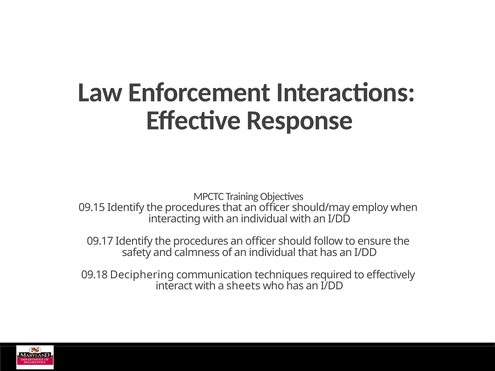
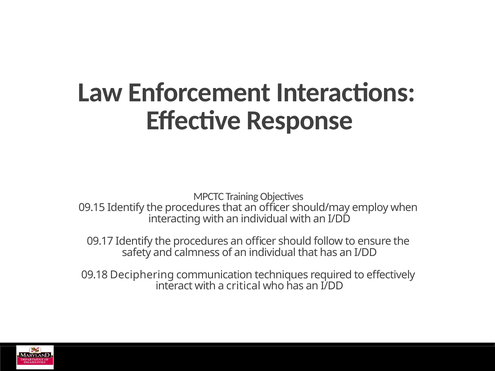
sheets: sheets -> critical
